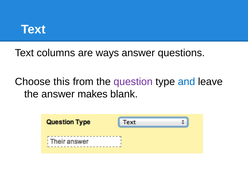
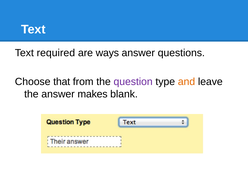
columns: columns -> required
this: this -> that
and colour: blue -> orange
